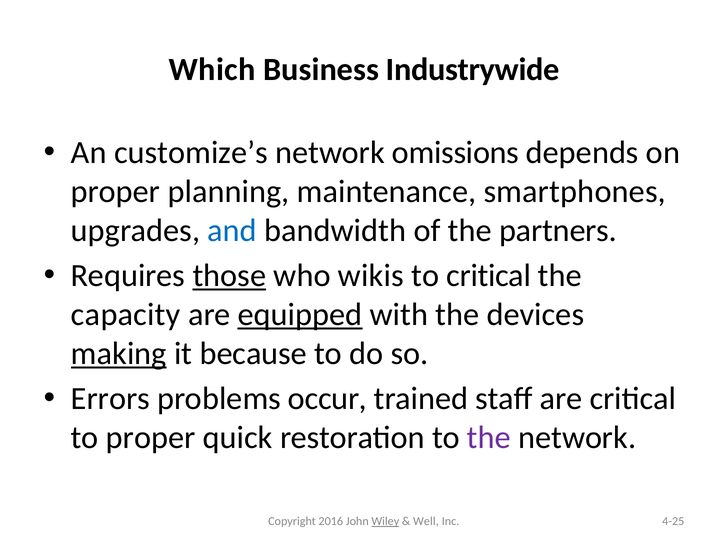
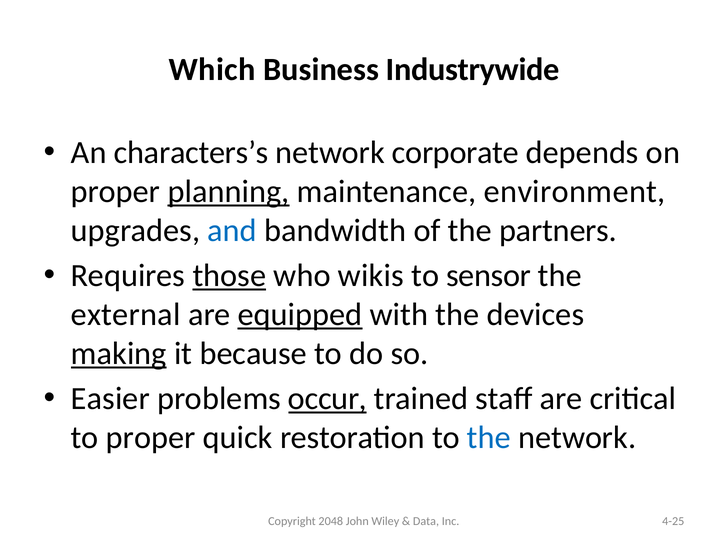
customize’s: customize’s -> characters’s
omissions: omissions -> corporate
planning underline: none -> present
smartphones: smartphones -> environment
to critical: critical -> sensor
capacity: capacity -> external
Errors: Errors -> Easier
occur underline: none -> present
the at (489, 438) colour: purple -> blue
2016: 2016 -> 2048
Wiley underline: present -> none
Well: Well -> Data
